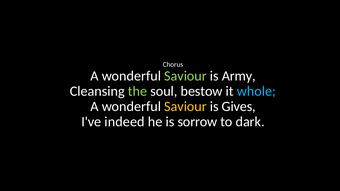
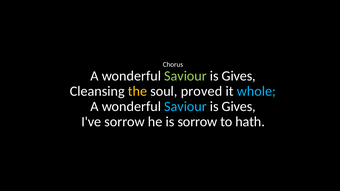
Army at (239, 76): Army -> Gives
the colour: light green -> yellow
bestow: bestow -> proved
Saviour at (185, 107) colour: yellow -> light blue
I've indeed: indeed -> sorrow
dark: dark -> hath
